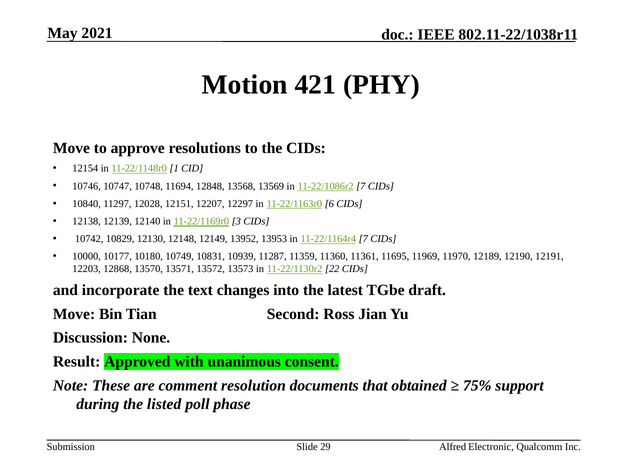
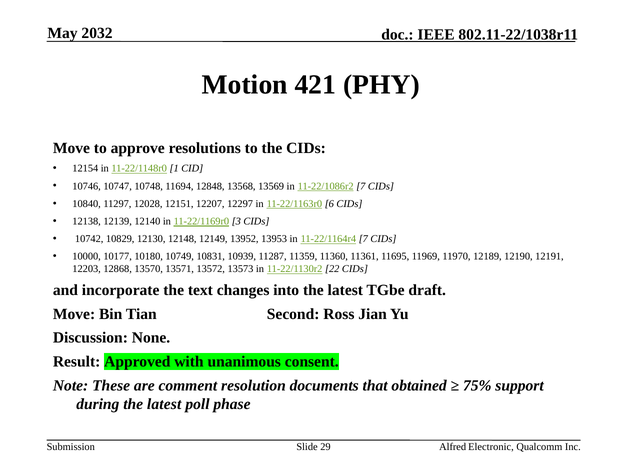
2021: 2021 -> 2032
during the listed: listed -> latest
